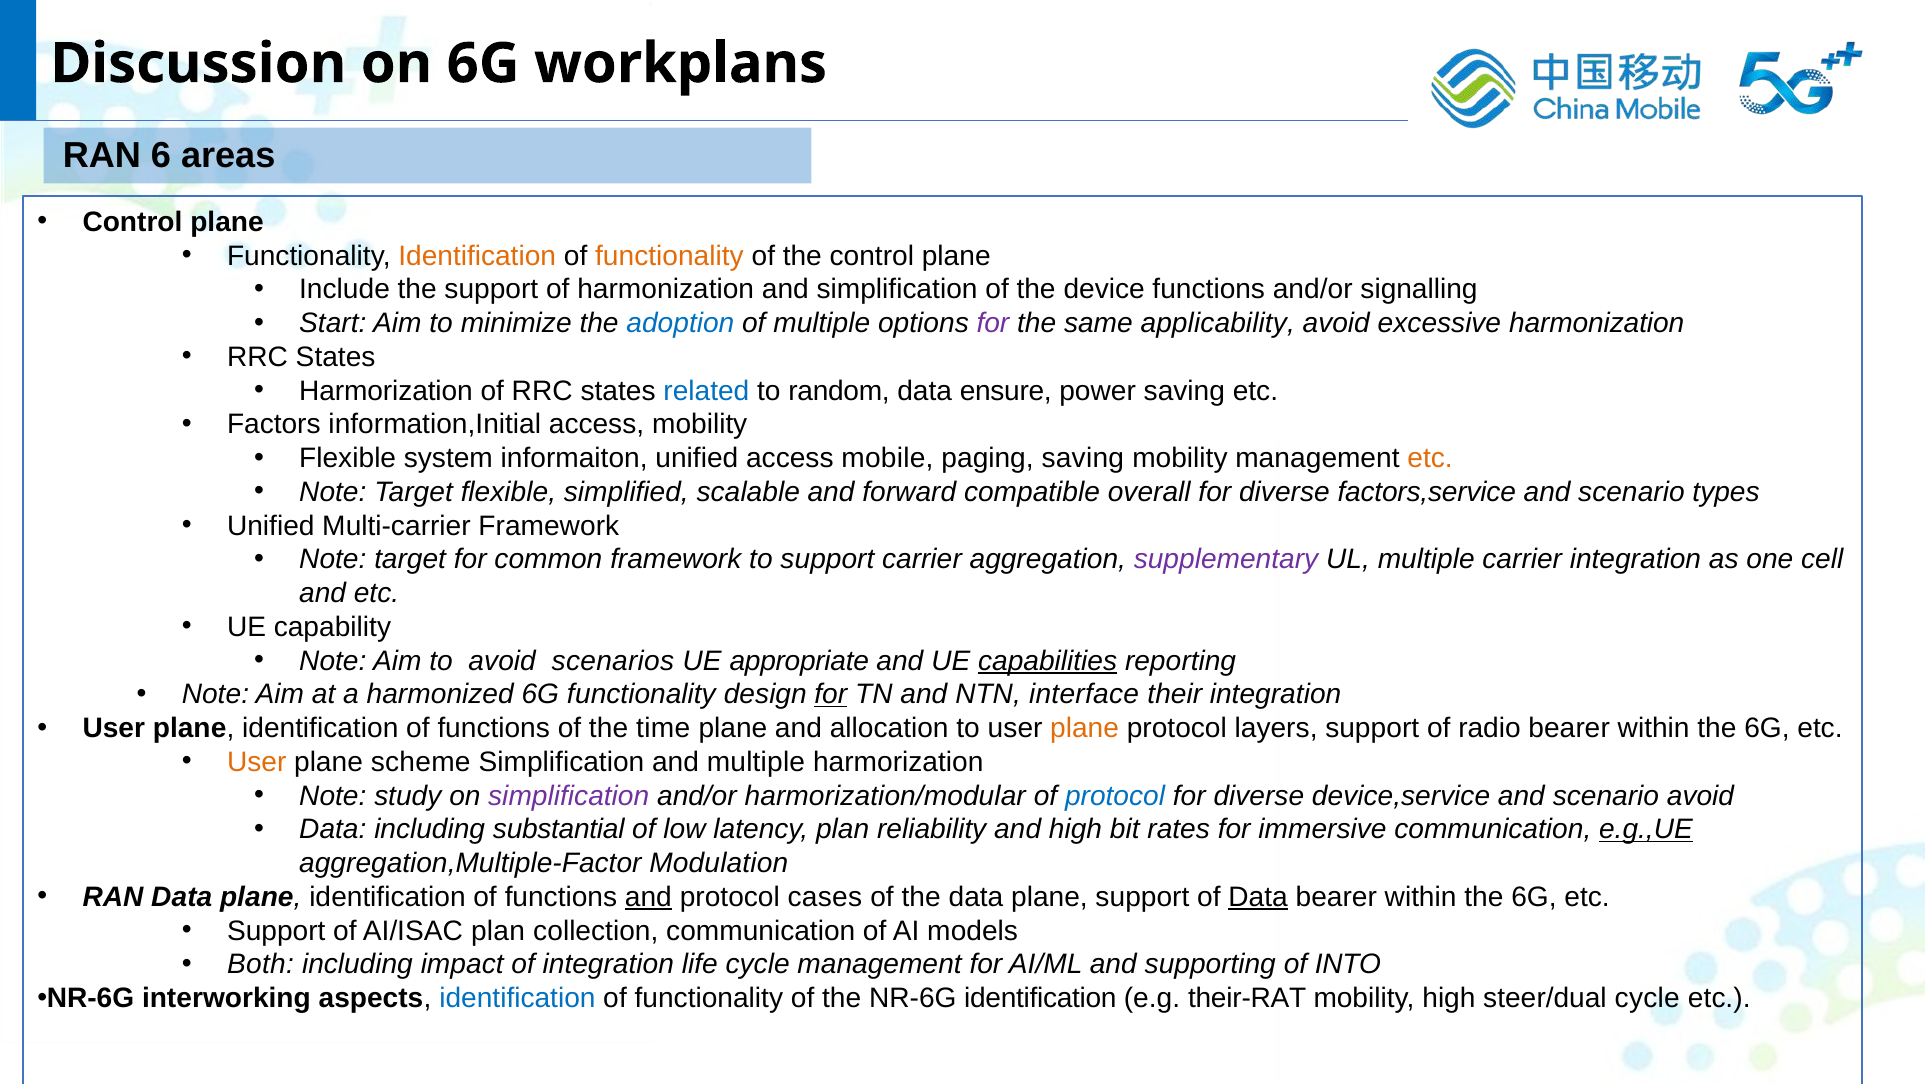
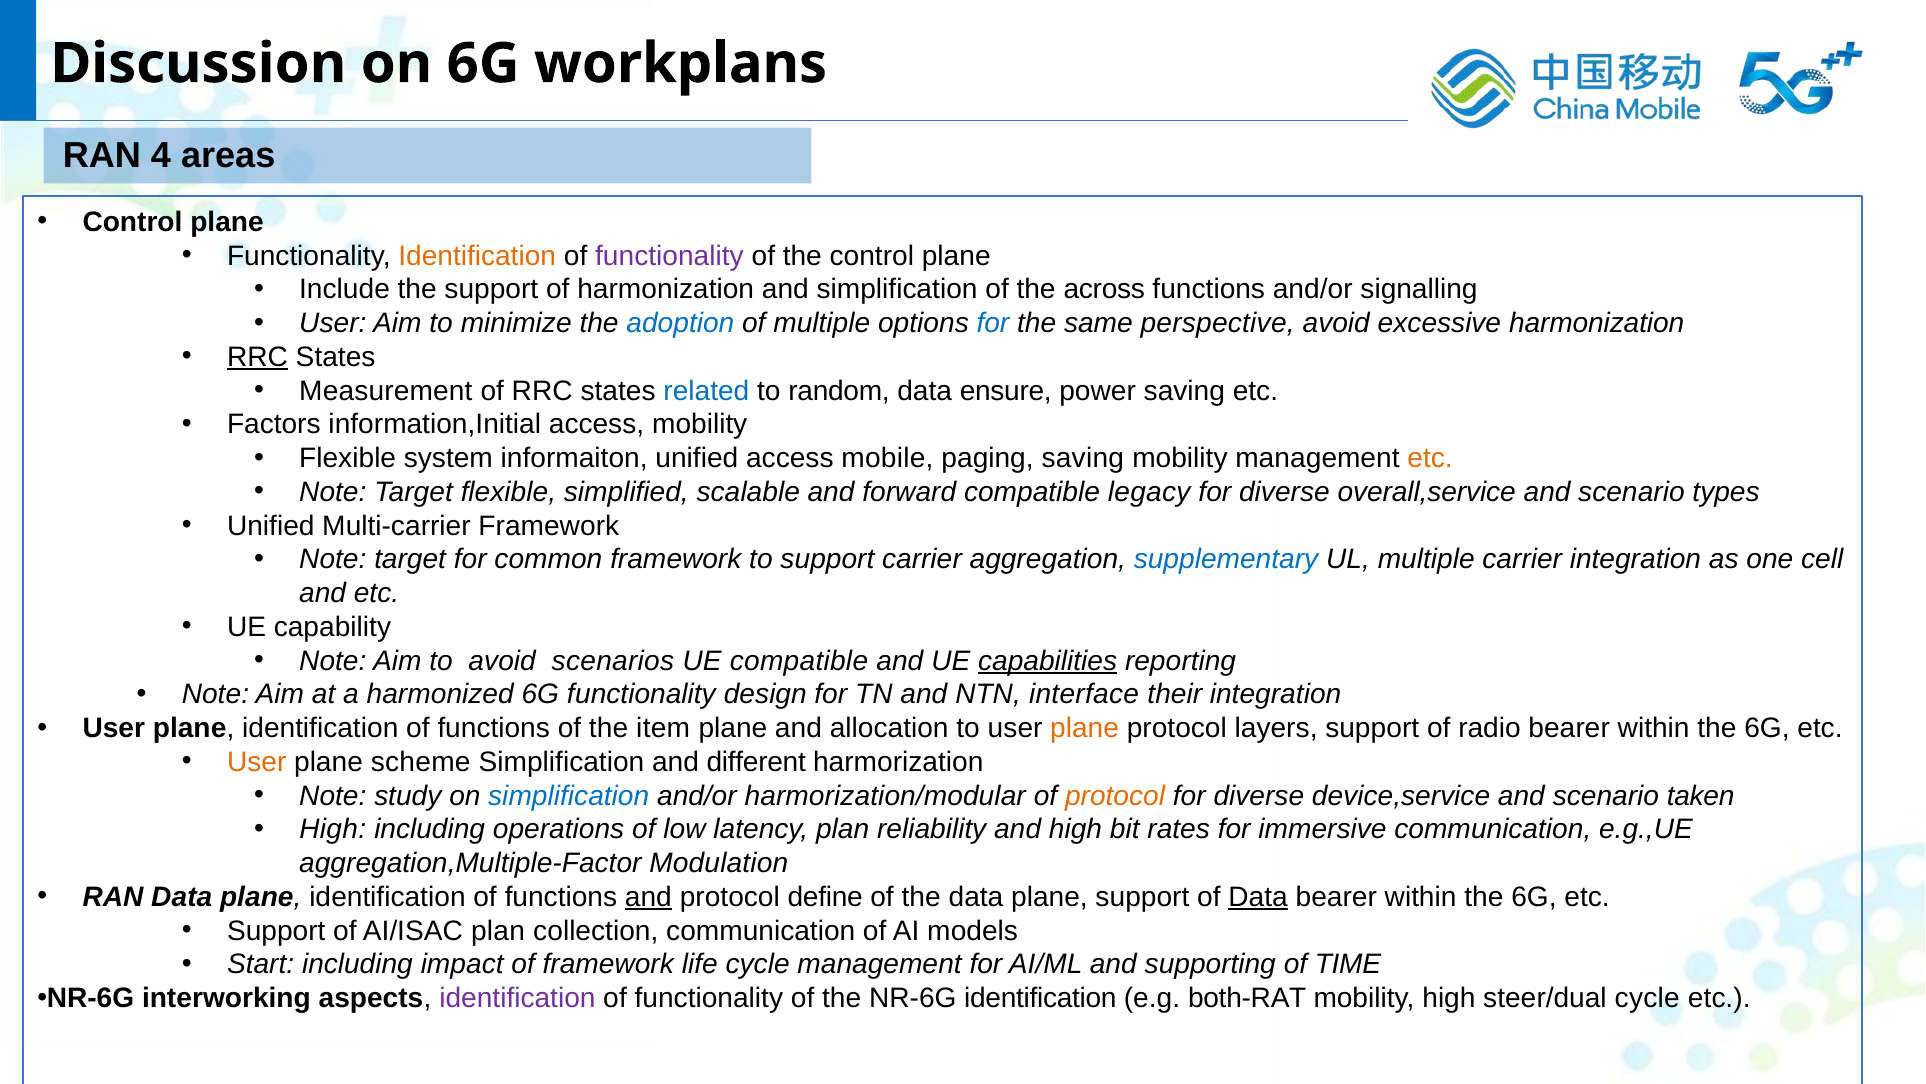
6: 6 -> 4
functionality at (669, 256) colour: orange -> purple
device: device -> across
Start at (333, 323): Start -> User
for at (993, 323) colour: purple -> blue
applicability: applicability -> perspective
RRC at (257, 357) underline: none -> present
Harmorization at (386, 391): Harmorization -> Measurement
overall: overall -> legacy
factors,service: factors,service -> overall,service
supplementary colour: purple -> blue
UE appropriate: appropriate -> compatible
for at (831, 694) underline: present -> none
time: time -> item
and multiple: multiple -> different
simplification at (569, 795) colour: purple -> blue
protocol at (1115, 795) colour: blue -> orange
scenario avoid: avoid -> taken
Data at (333, 829): Data -> High
substantial: substantial -> operations
e.g.,UE underline: present -> none
cases: cases -> define
Both: Both -> Start
of integration: integration -> framework
INTO: INTO -> TIME
identification at (517, 998) colour: blue -> purple
their-RAT: their-RAT -> both-RAT
